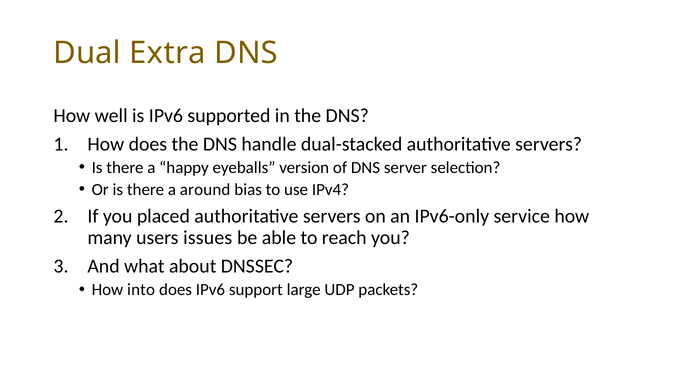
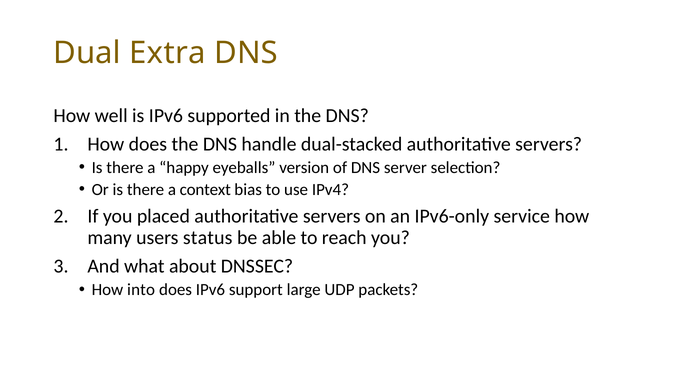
around: around -> context
issues: issues -> status
